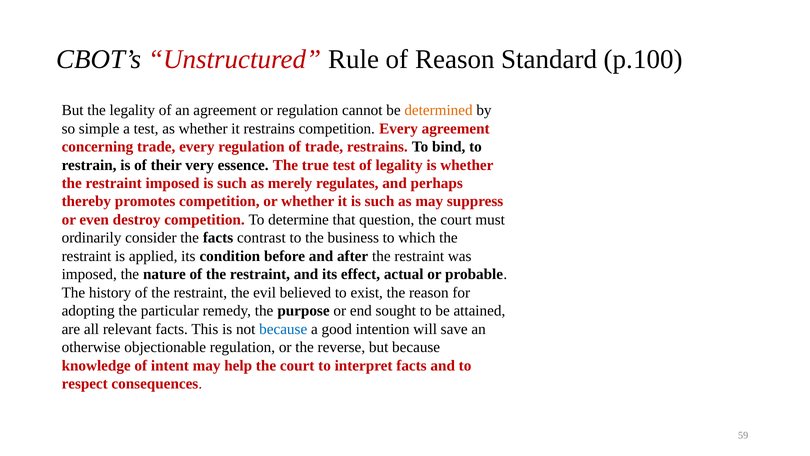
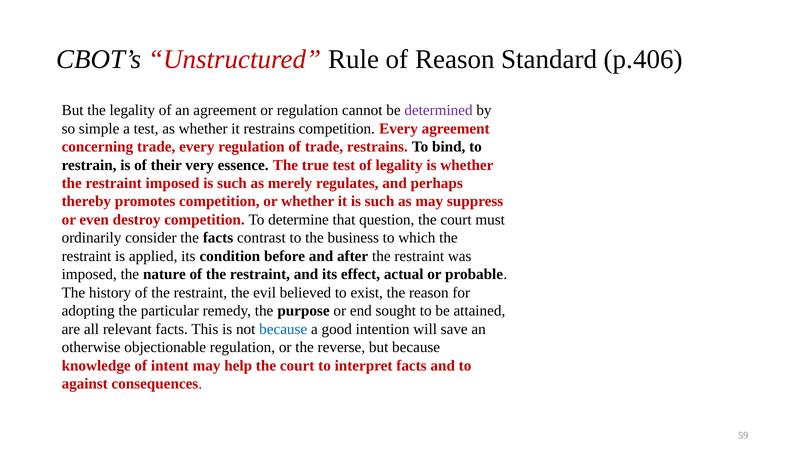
p.100: p.100 -> p.406
determined colour: orange -> purple
respect: respect -> against
